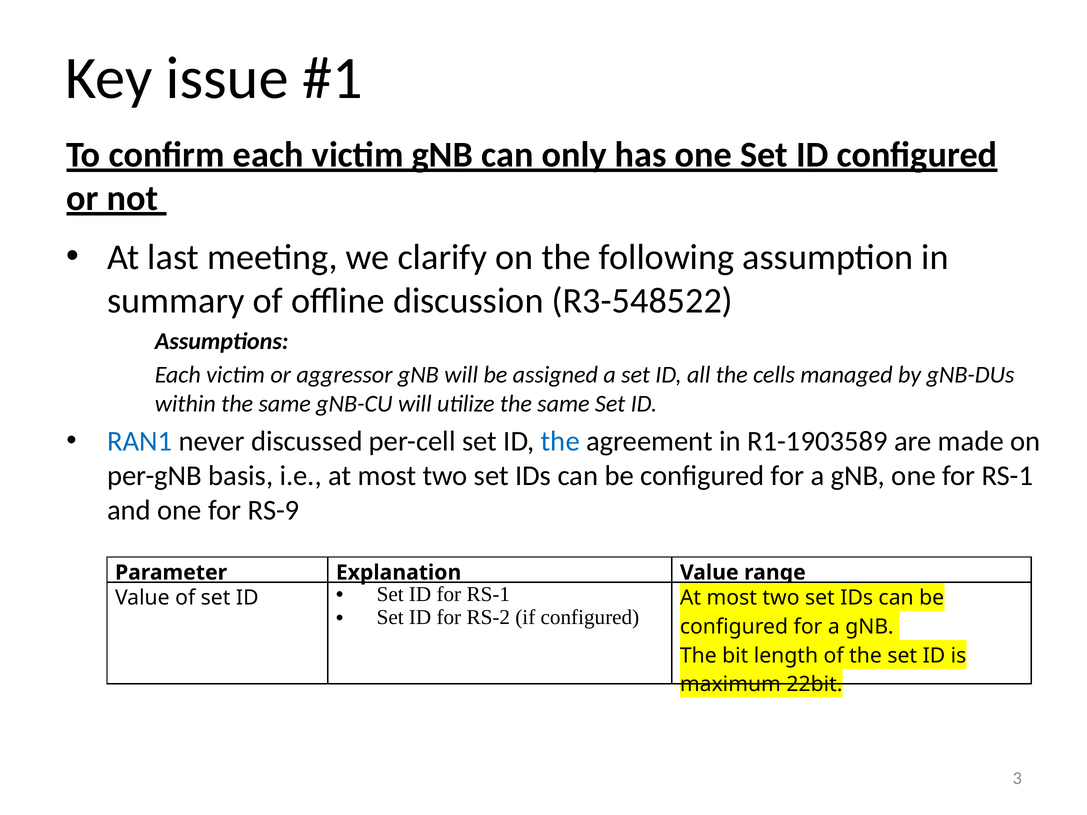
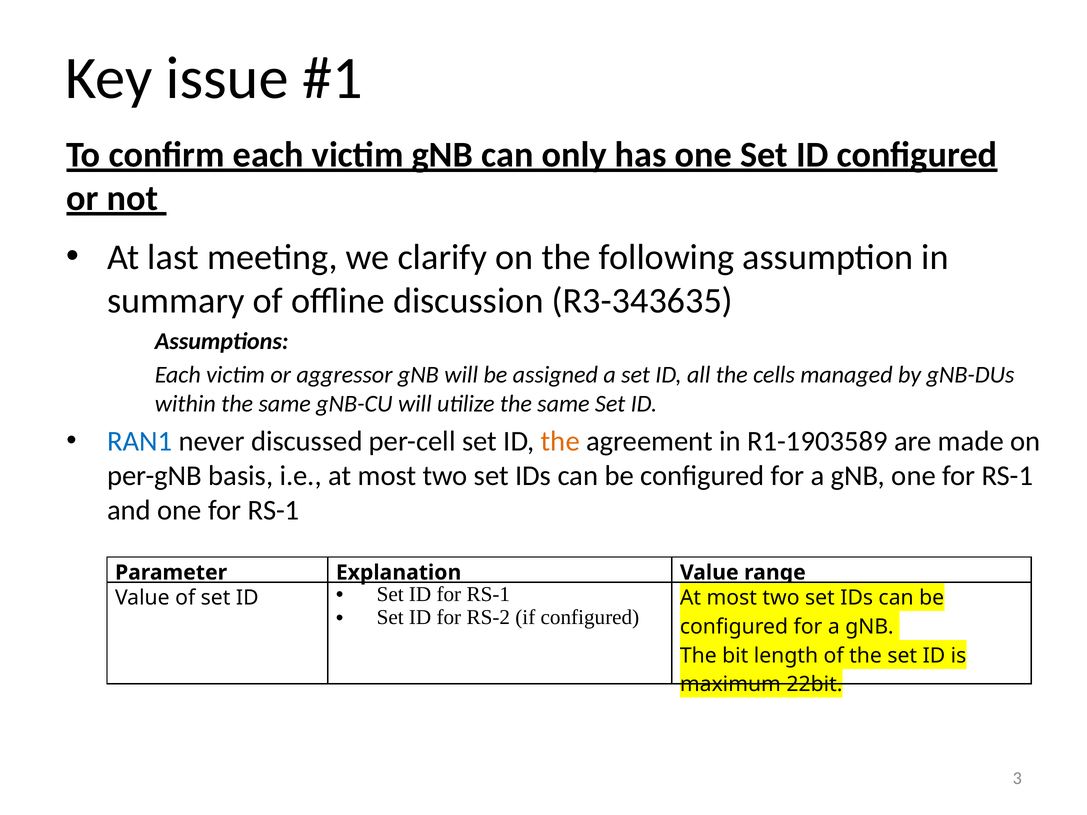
R3-548522: R3-548522 -> R3-343635
the at (560, 442) colour: blue -> orange
and one for RS-9: RS-9 -> RS-1
